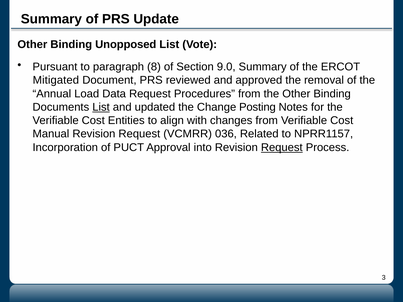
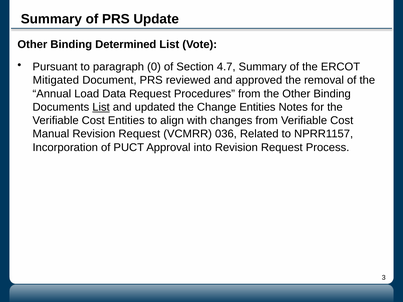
Unopposed: Unopposed -> Determined
8: 8 -> 0
9.0: 9.0 -> 4.7
Change Posting: Posting -> Entities
Request at (282, 148) underline: present -> none
